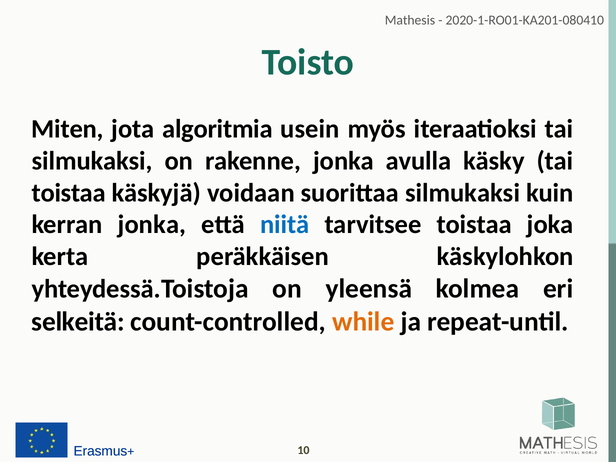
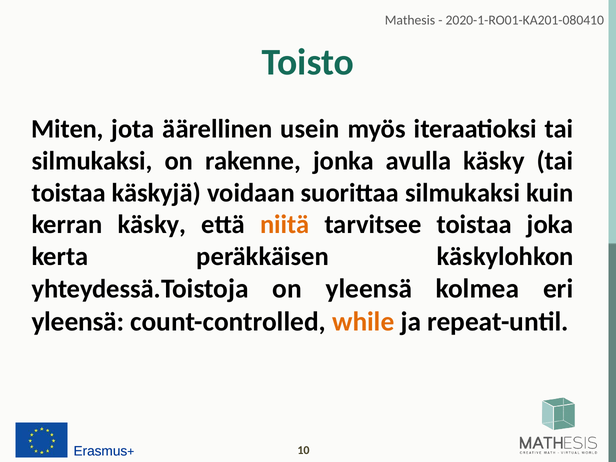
algoritmia: algoritmia -> äärellinen
kerran jonka: jonka -> käsky
niitä colour: blue -> orange
selkeitä at (78, 322): selkeitä -> yleensä
